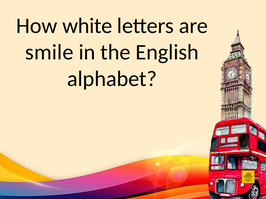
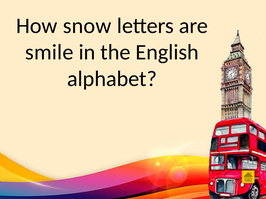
white: white -> snow
